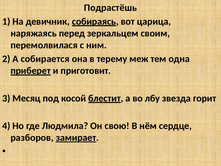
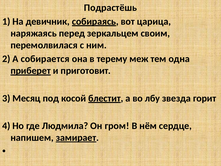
свою: свою -> гром
разборов: разборов -> напишем
